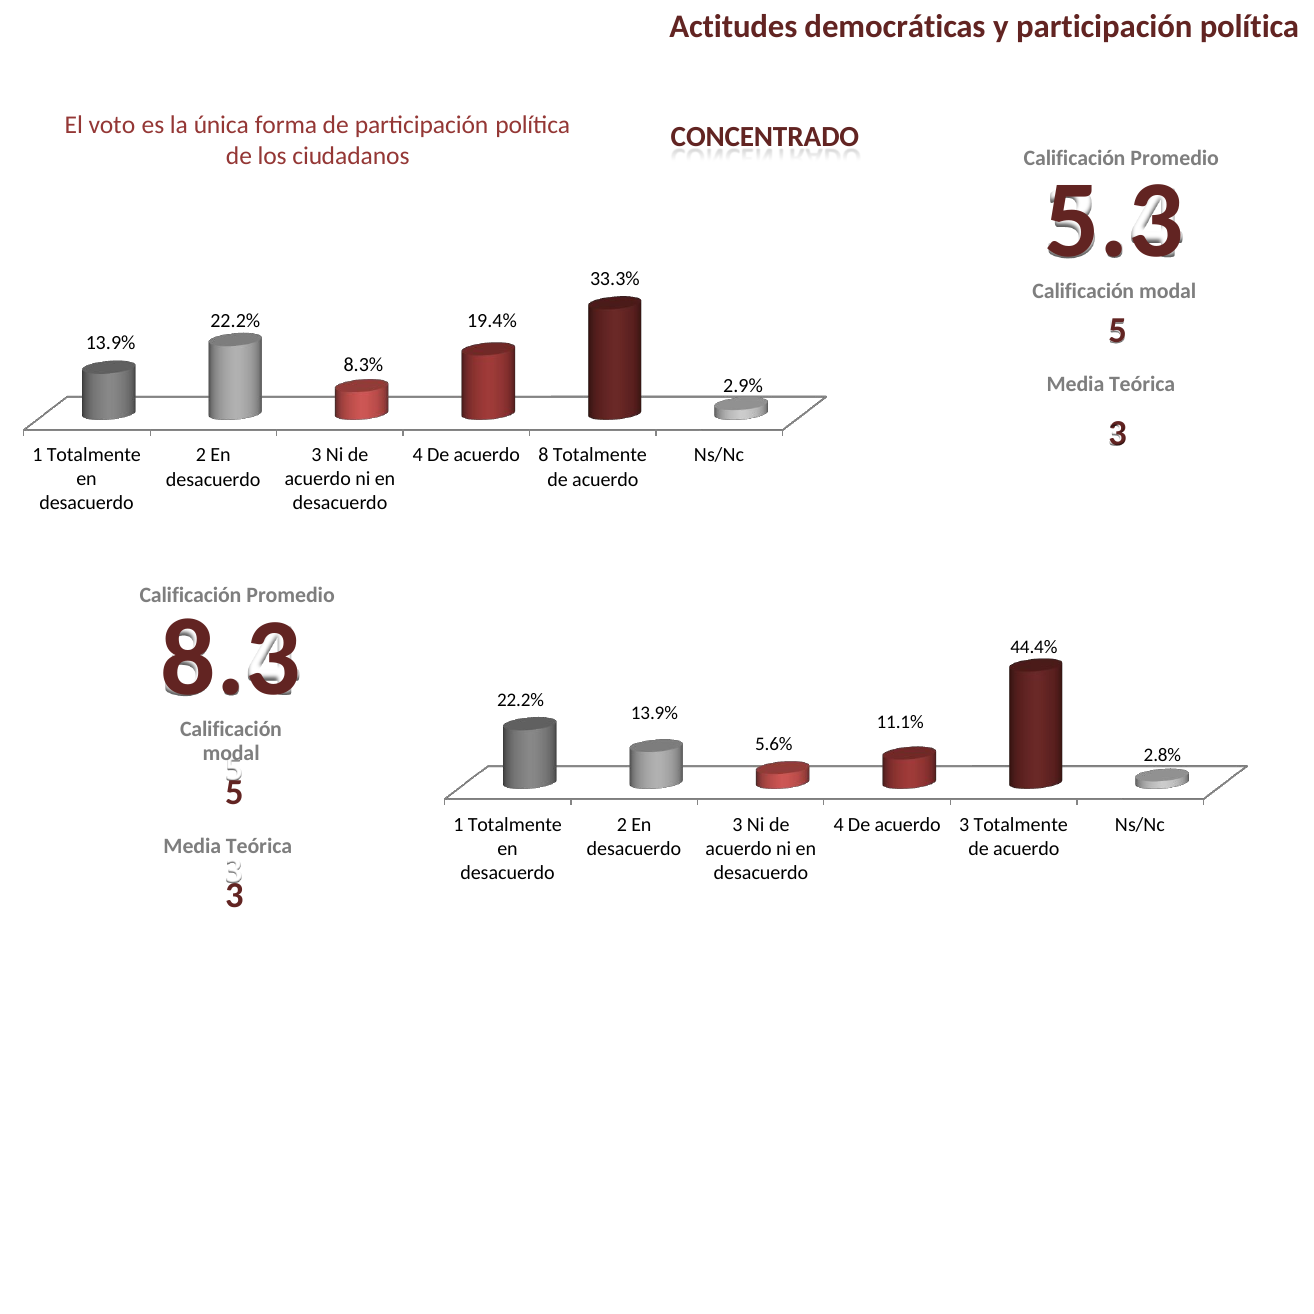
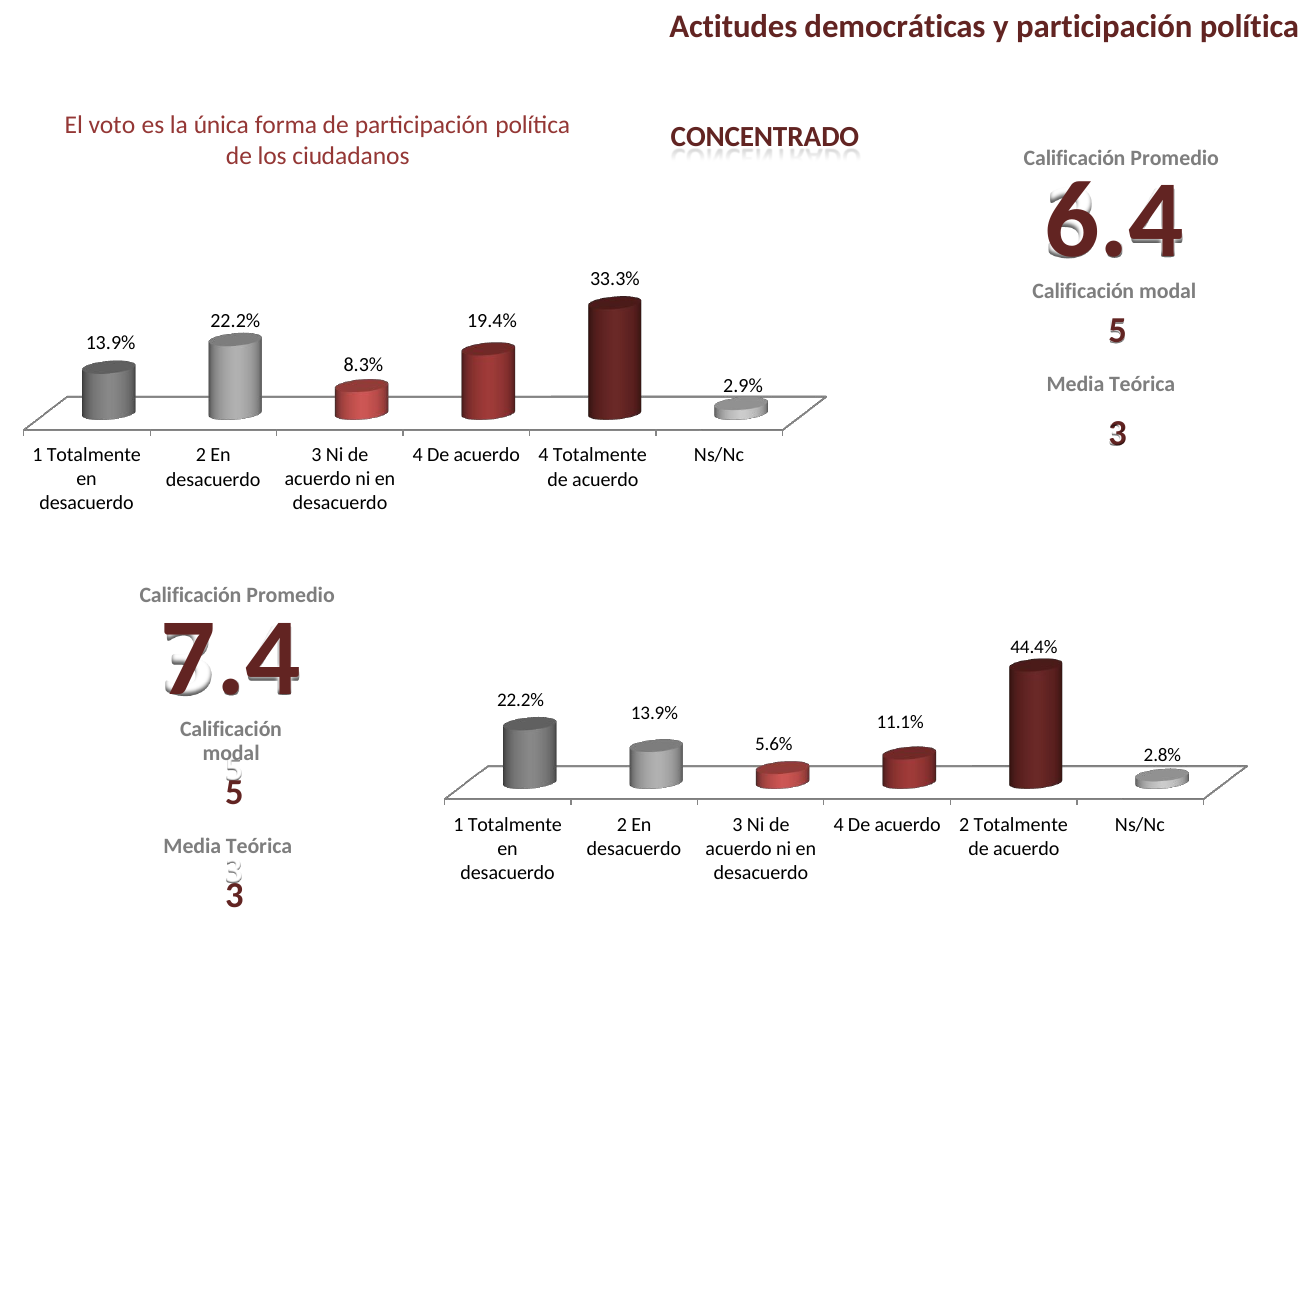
5.3: 5.3 -> 6.4
acuerdo 8: 8 -> 4
8.3: 8.3 -> 7.4
acuerdo 3: 3 -> 2
